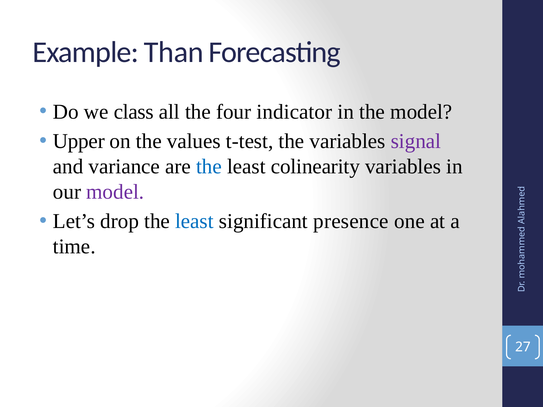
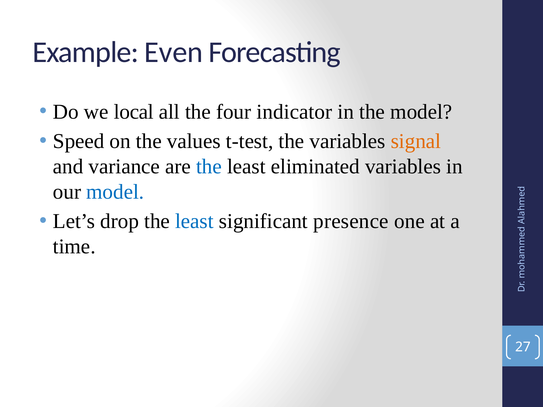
Than: Than -> Even
class: class -> local
Upper: Upper -> Speed
signal colour: purple -> orange
colinearity: colinearity -> eliminated
model at (115, 192) colour: purple -> blue
